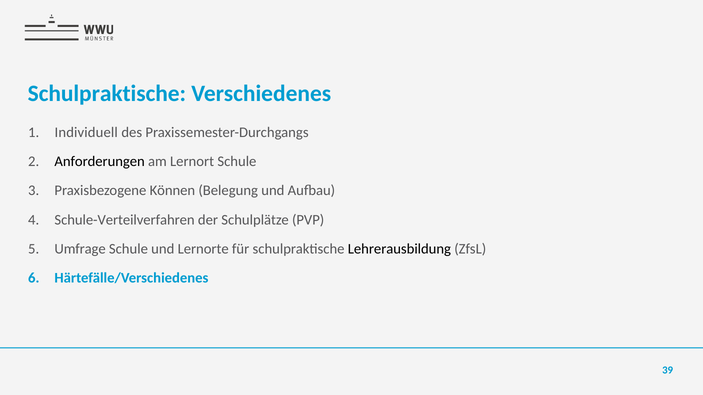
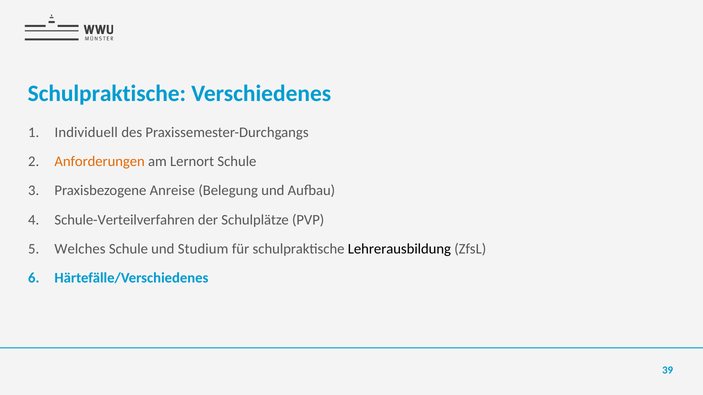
Anforderungen colour: black -> orange
Können: Können -> Anreise
Umfrage: Umfrage -> Welches
Lernorte: Lernorte -> Studium
